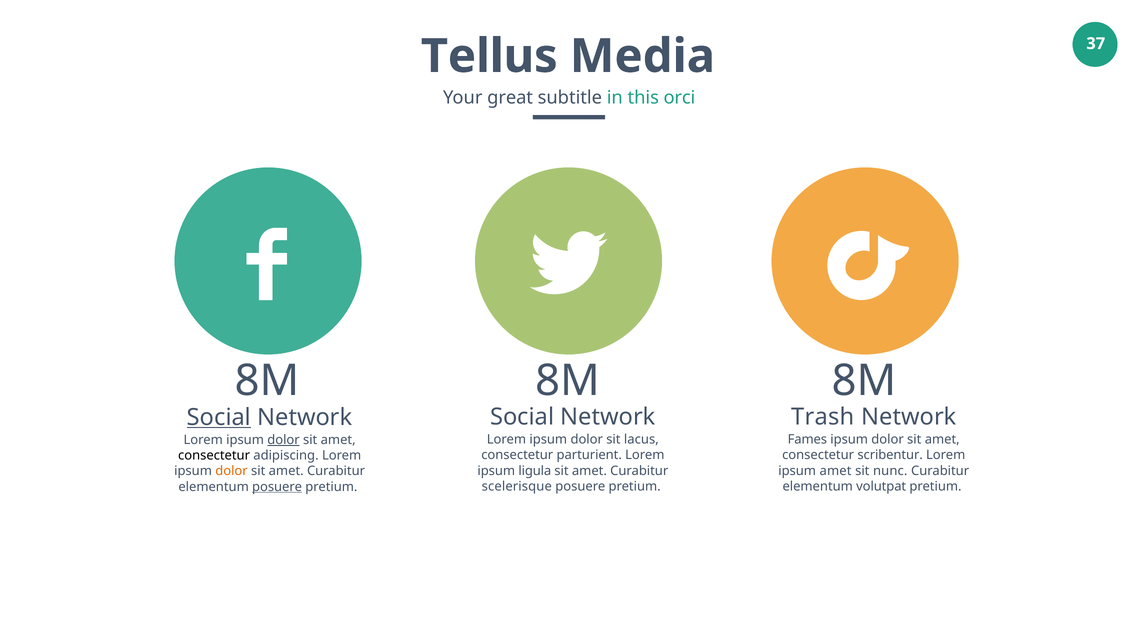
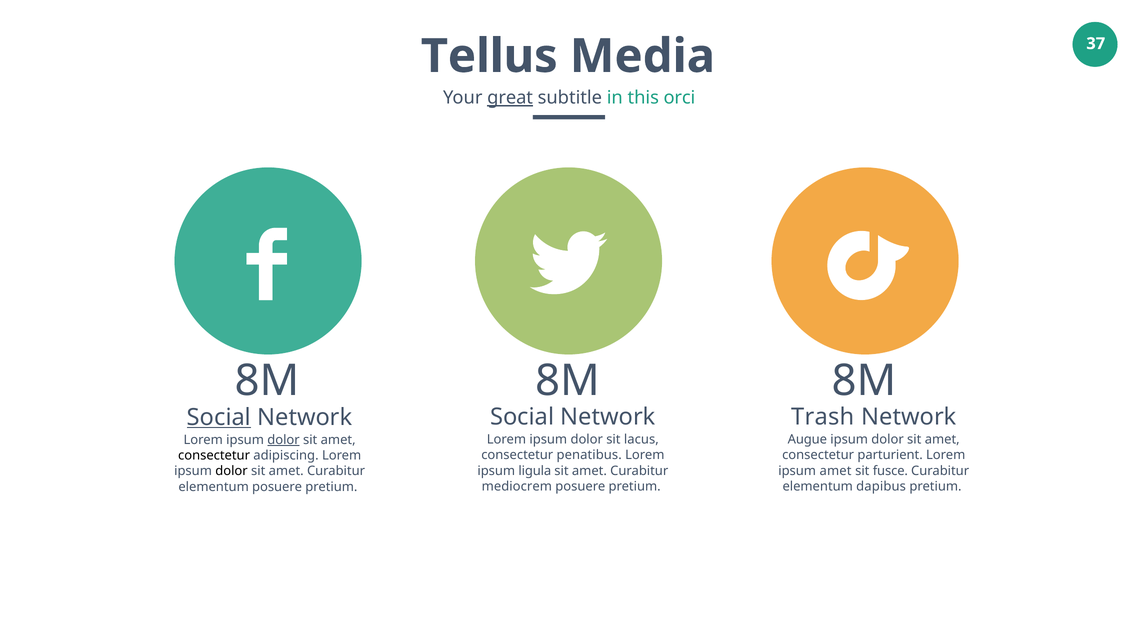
great underline: none -> present
Fames: Fames -> Augue
parturient: parturient -> penatibus
scribentur: scribentur -> parturient
nunc: nunc -> fusce
dolor at (232, 471) colour: orange -> black
scelerisque: scelerisque -> mediocrem
volutpat: volutpat -> dapibus
posuere at (277, 487) underline: present -> none
